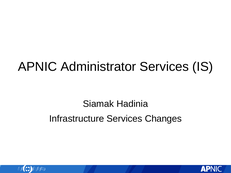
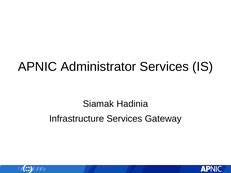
Changes: Changes -> Gateway
